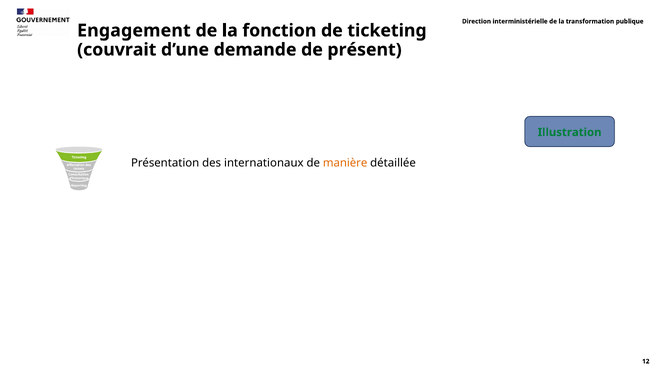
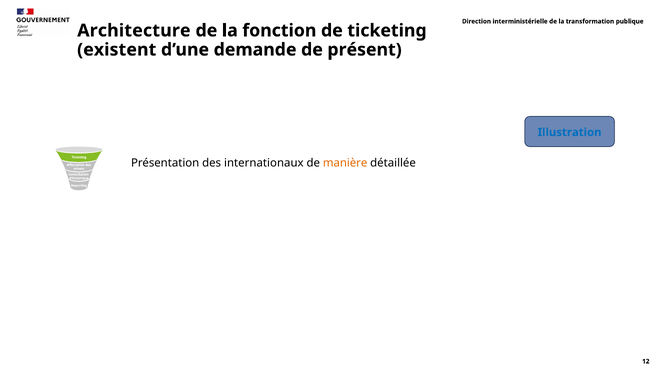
Engagement: Engagement -> Architecture
couvrait: couvrait -> existent
Illustration colour: green -> blue
